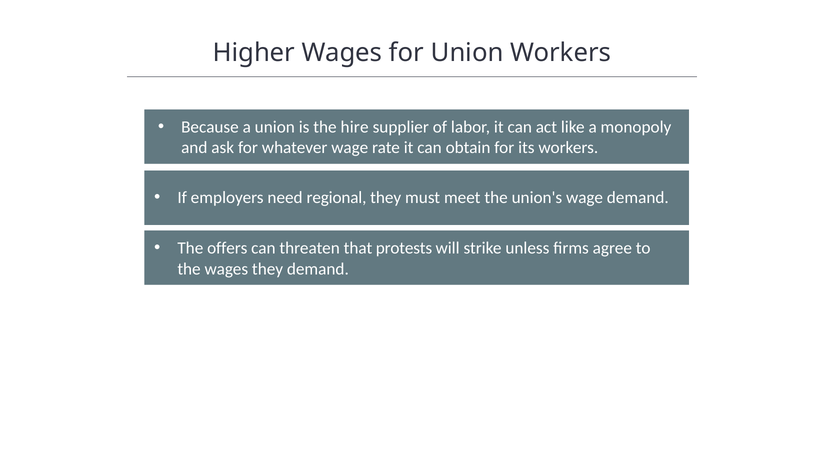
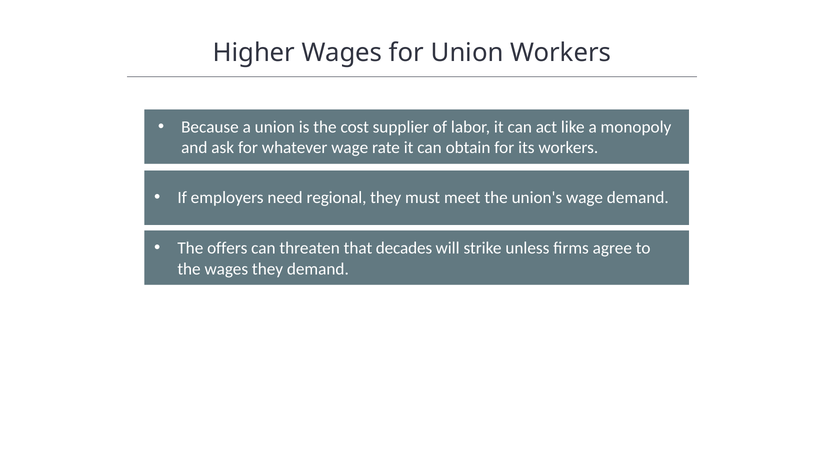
hire: hire -> cost
protests: protests -> decades
